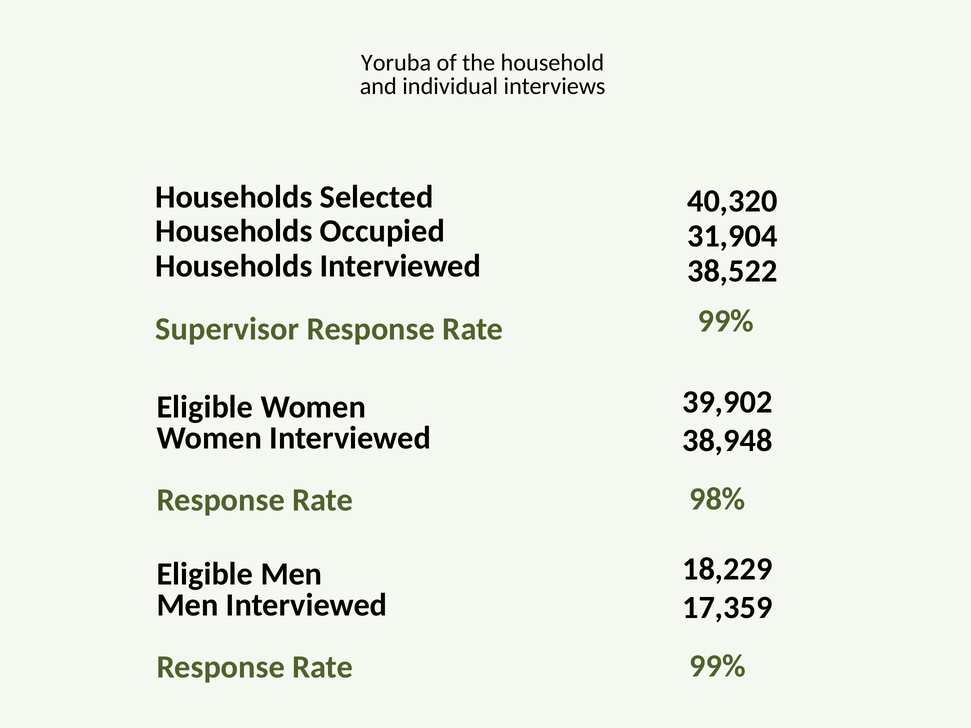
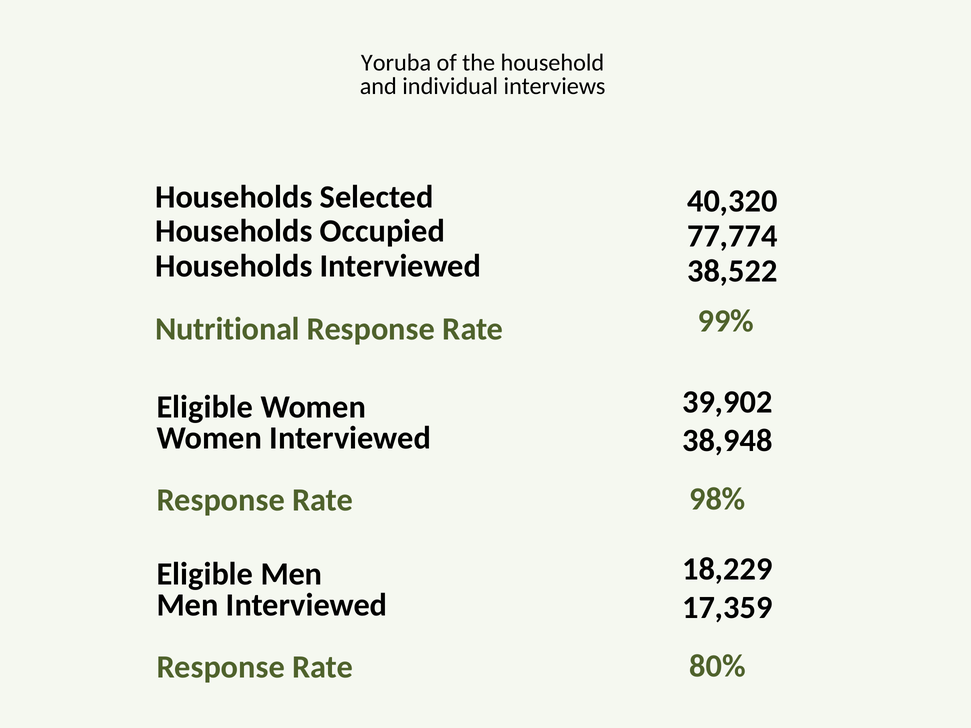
31,904: 31,904 -> 77,774
Supervisor: Supervisor -> Nutritional
99% at (717, 666): 99% -> 80%
